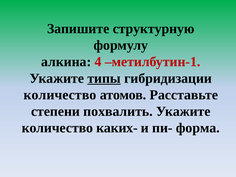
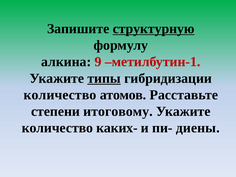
структурную underline: none -> present
4: 4 -> 9
похвалить: похвалить -> итоговому
форма: форма -> диены
